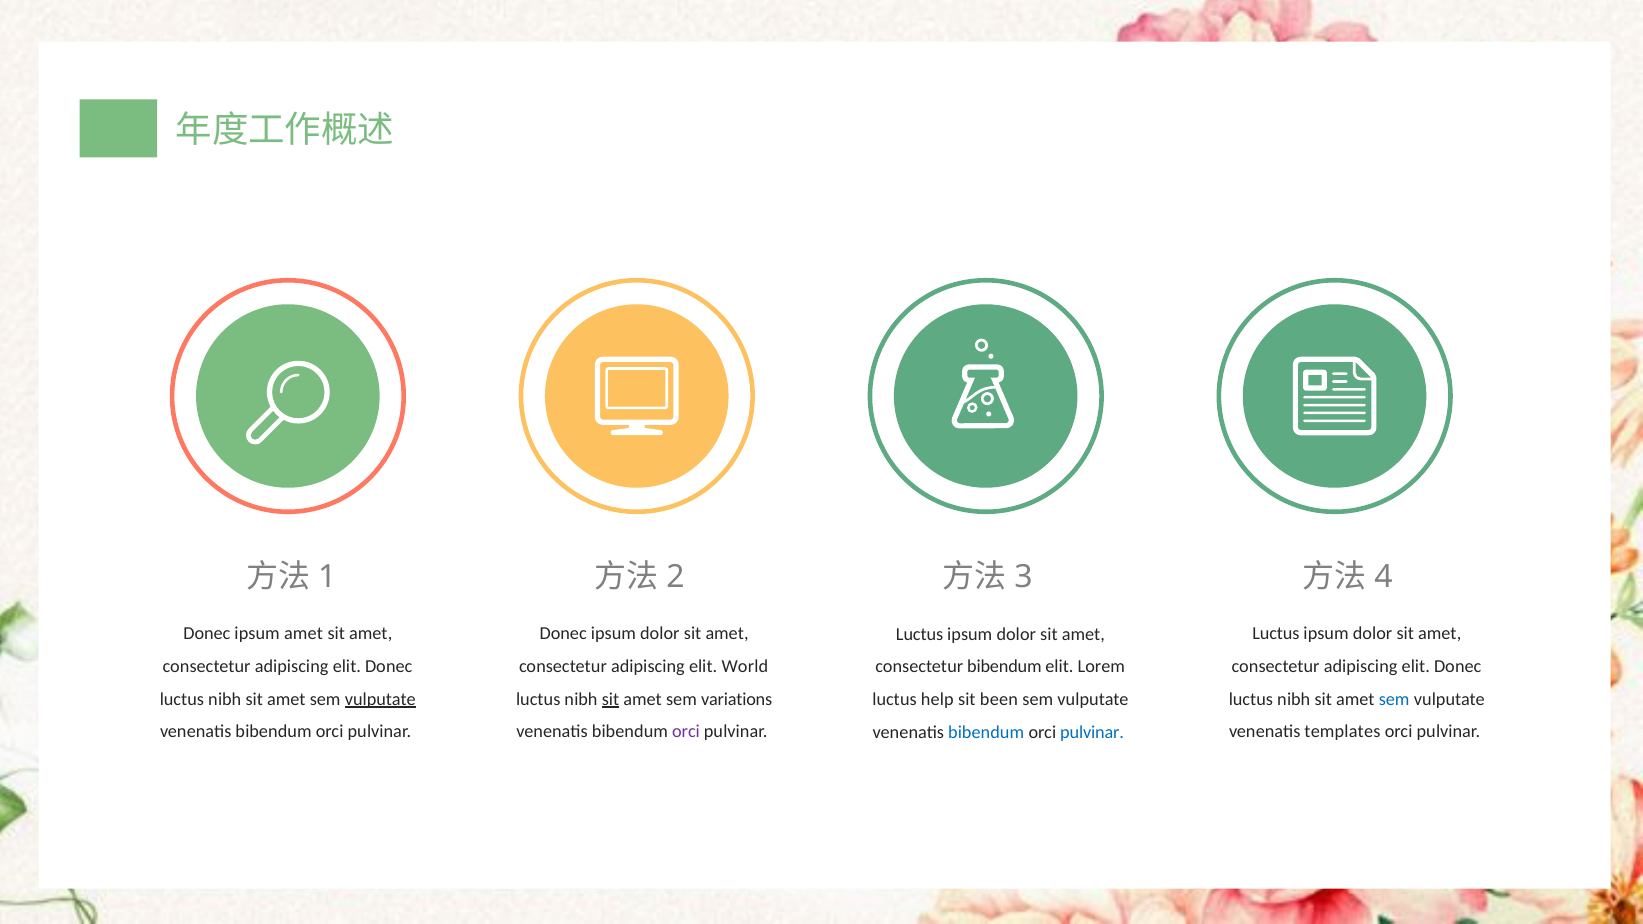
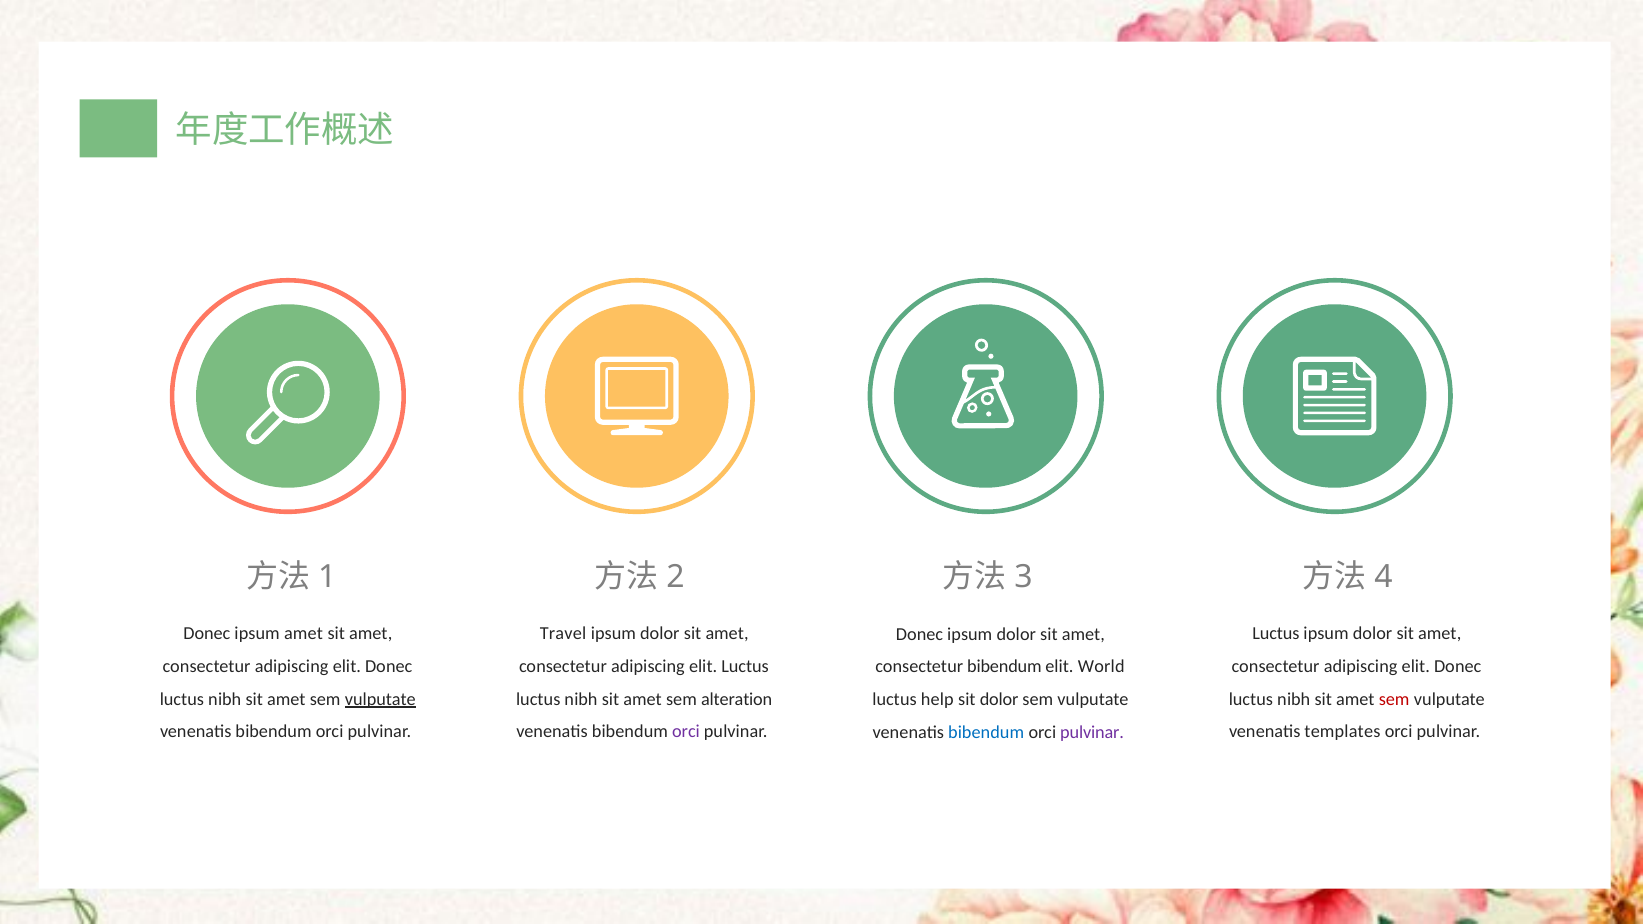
Donec at (563, 634): Donec -> Travel
Luctus at (920, 634): Luctus -> Donec
elit World: World -> Luctus
Lorem: Lorem -> World
sit at (611, 700) underline: present -> none
variations: variations -> alteration
sem at (1394, 700) colour: blue -> red
sit been: been -> dolor
pulvinar at (1092, 733) colour: blue -> purple
